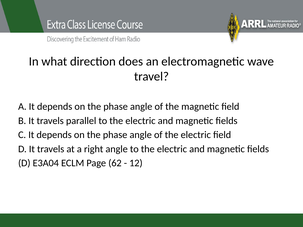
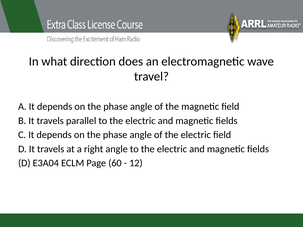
62: 62 -> 60
